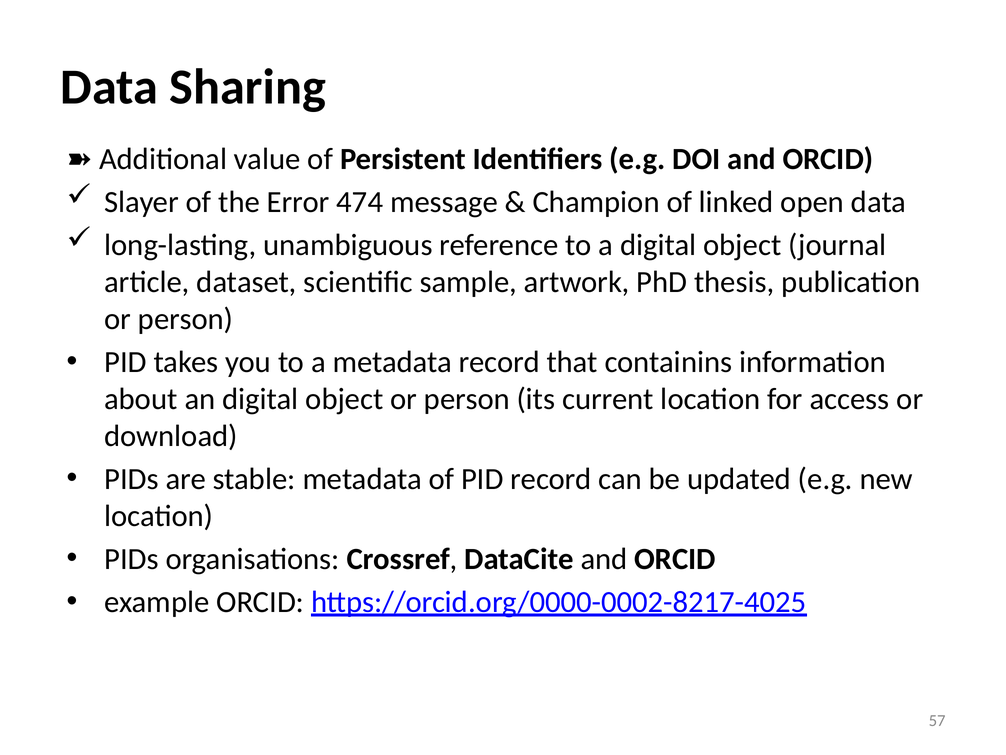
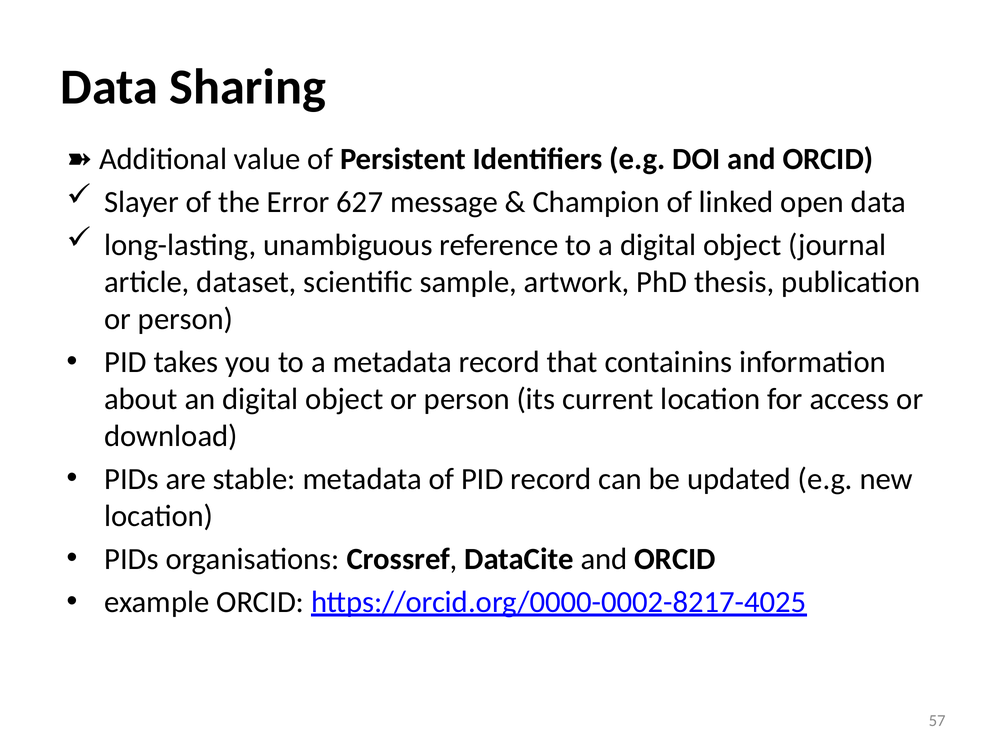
474: 474 -> 627
